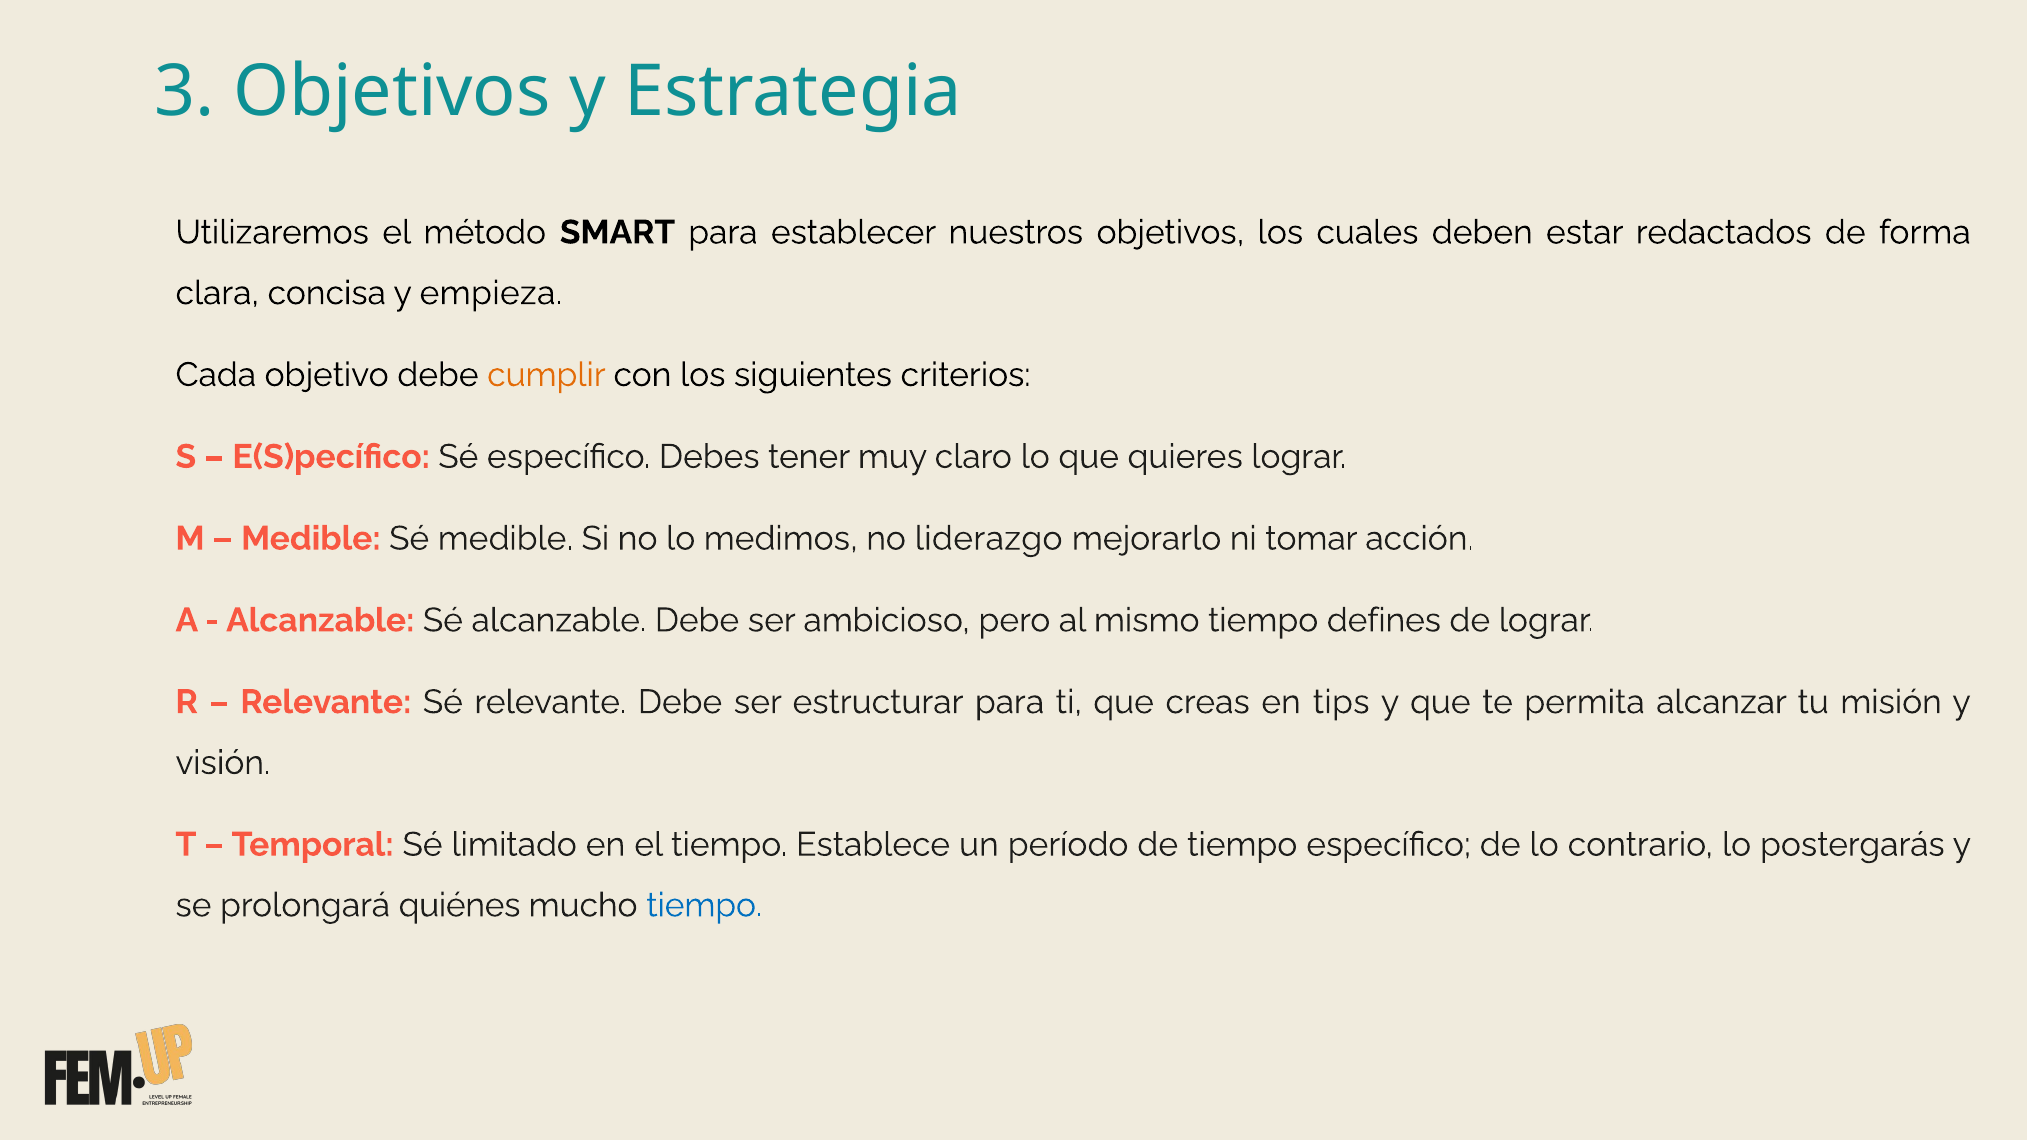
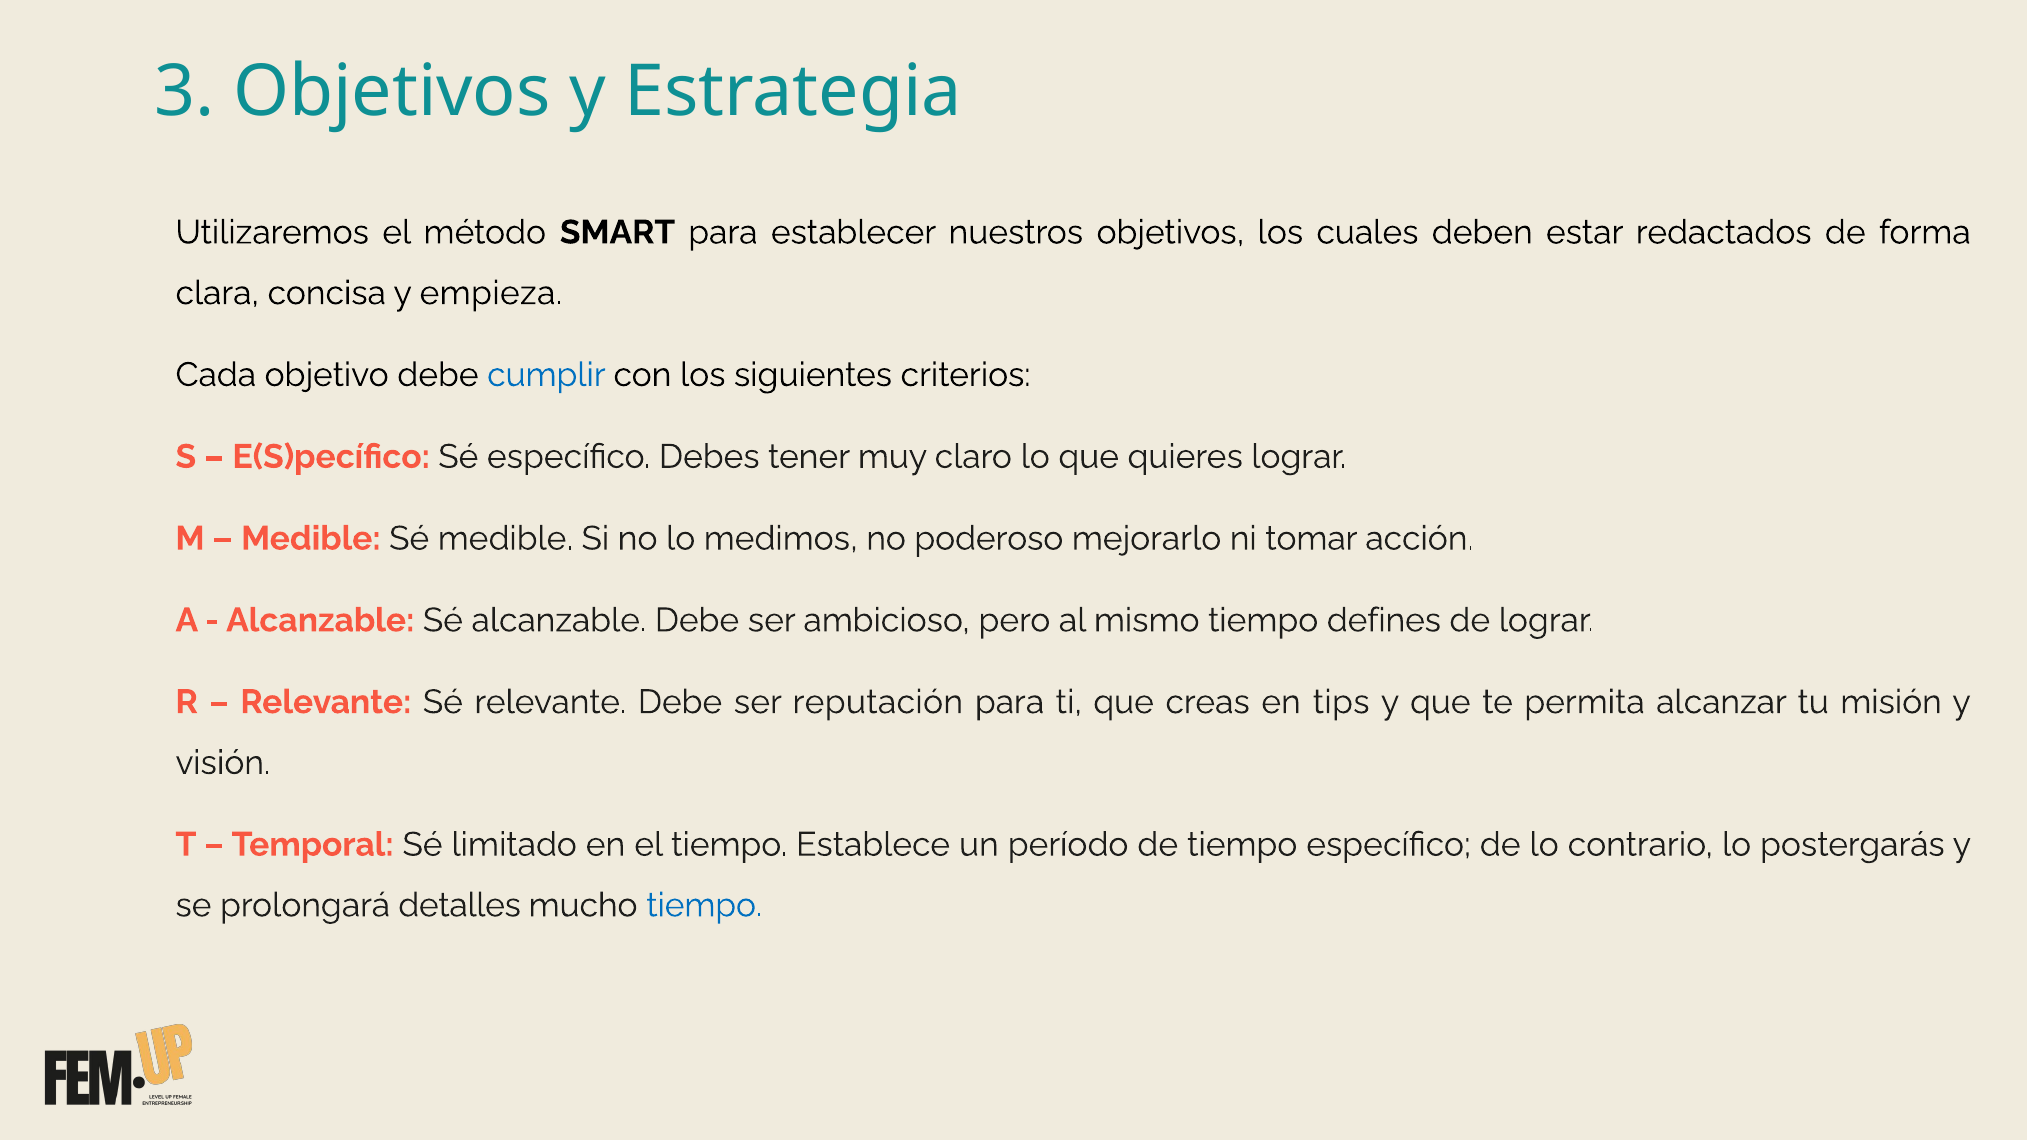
cumplir colour: orange -> blue
liderazgo: liderazgo -> poderoso
estructurar: estructurar -> reputación
quiénes: quiénes -> detalles
